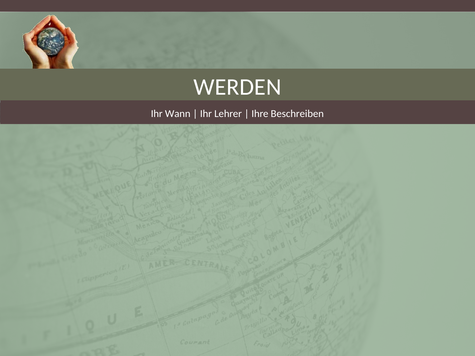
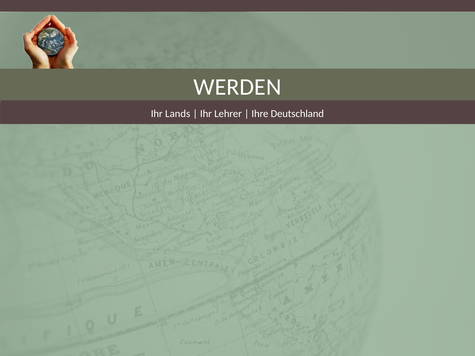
Wann: Wann -> Lands
Beschreiben: Beschreiben -> Deutschland
